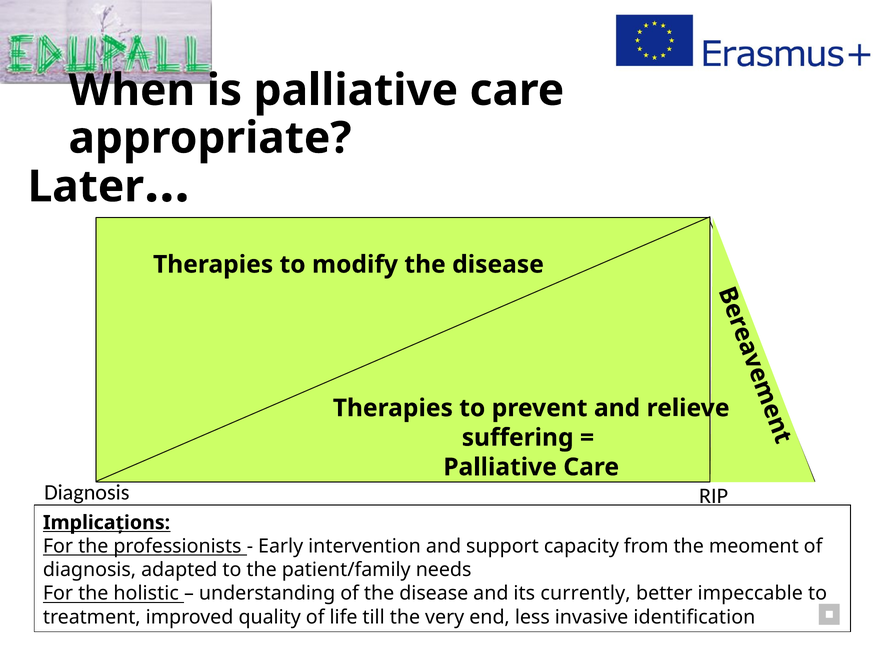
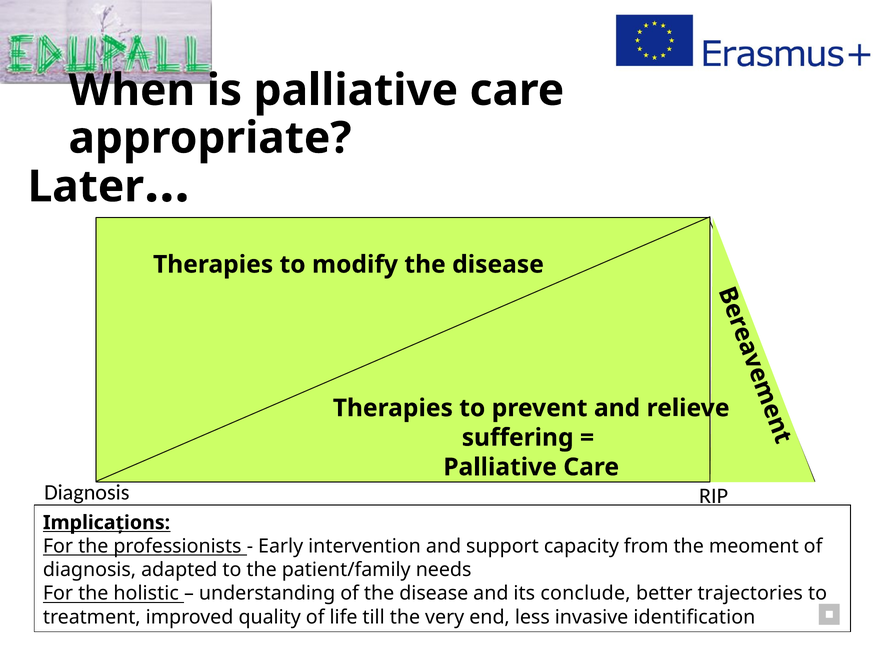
currently: currently -> conclude
impeccable: impeccable -> trajectories
